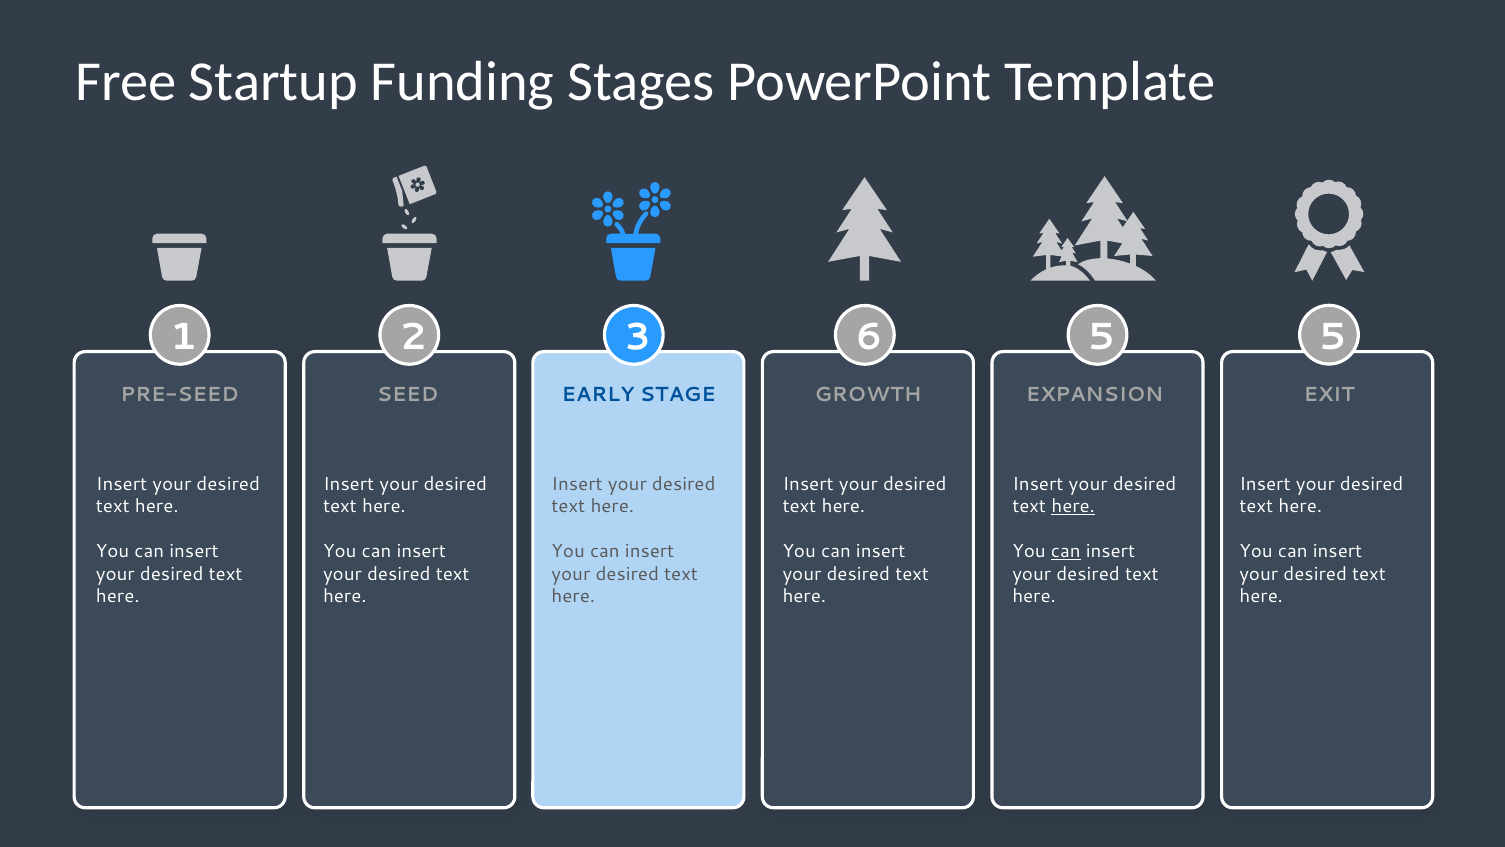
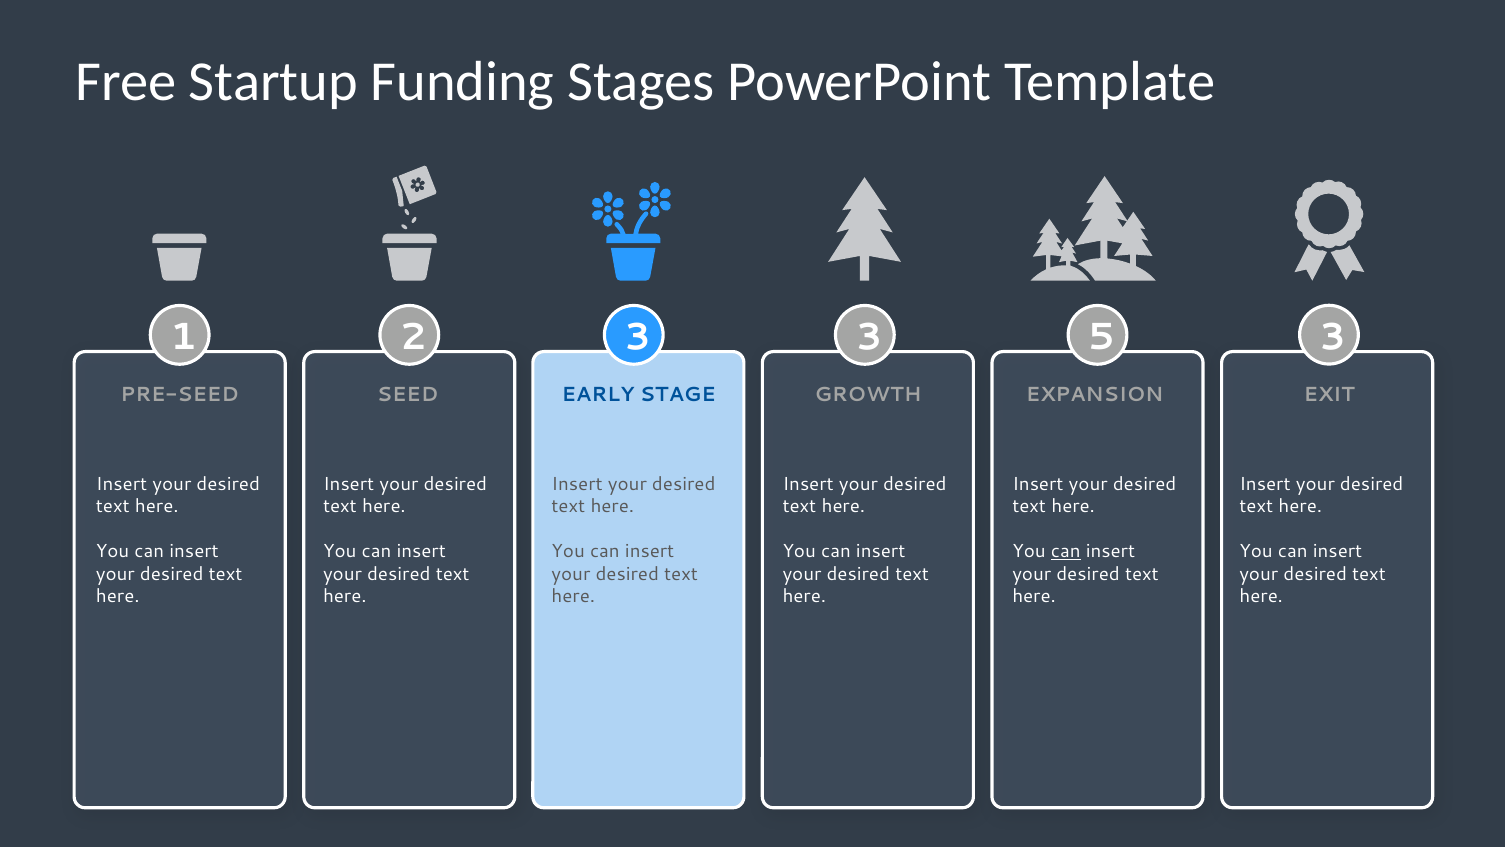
2 6: 6 -> 3
5 5: 5 -> 3
here at (1073, 506) underline: present -> none
